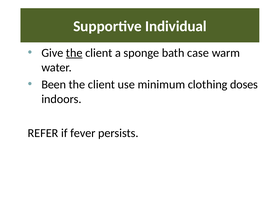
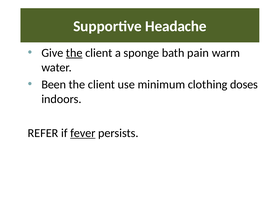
Individual: Individual -> Headache
case: case -> pain
fever underline: none -> present
